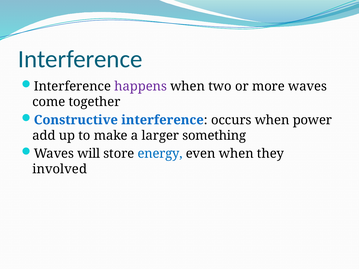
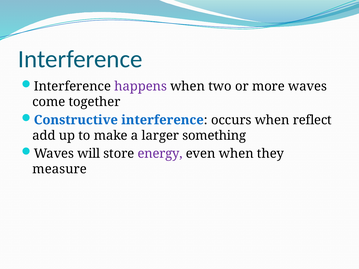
power: power -> reflect
energy colour: blue -> purple
involved: involved -> measure
